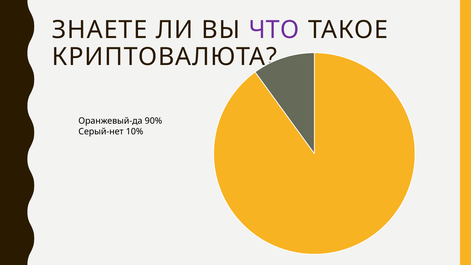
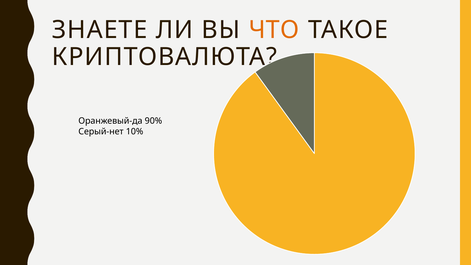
ЧТО colour: purple -> orange
